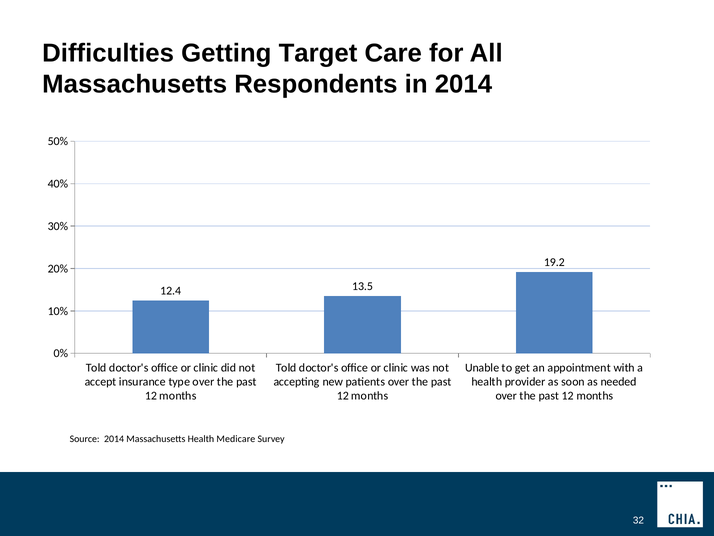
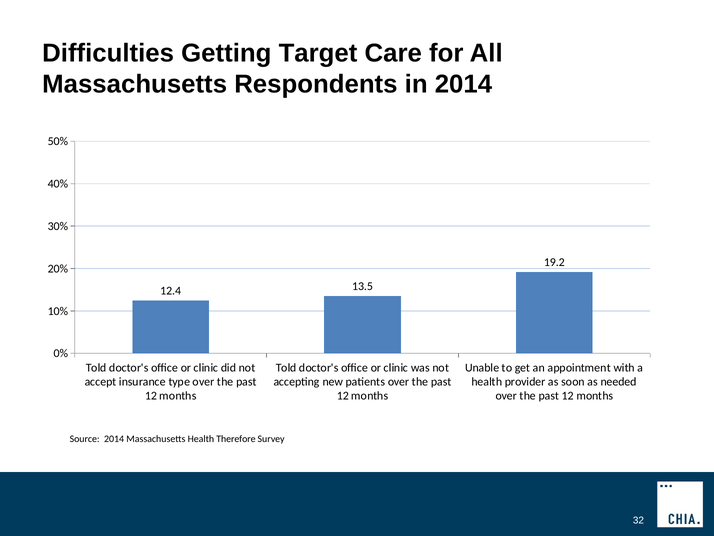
Medicare: Medicare -> Therefore
